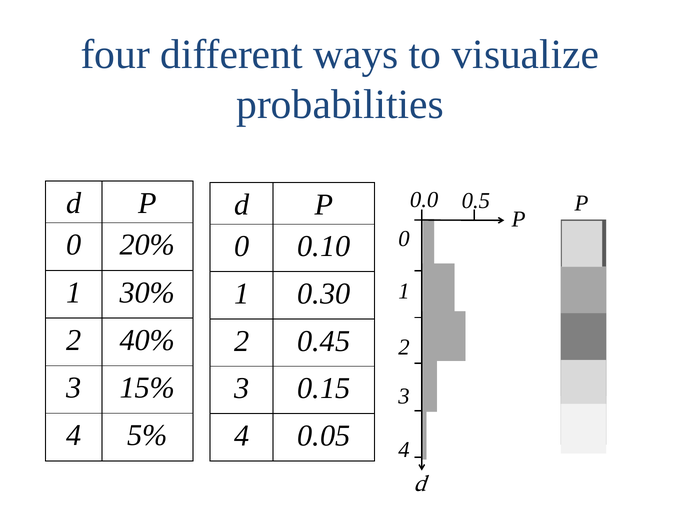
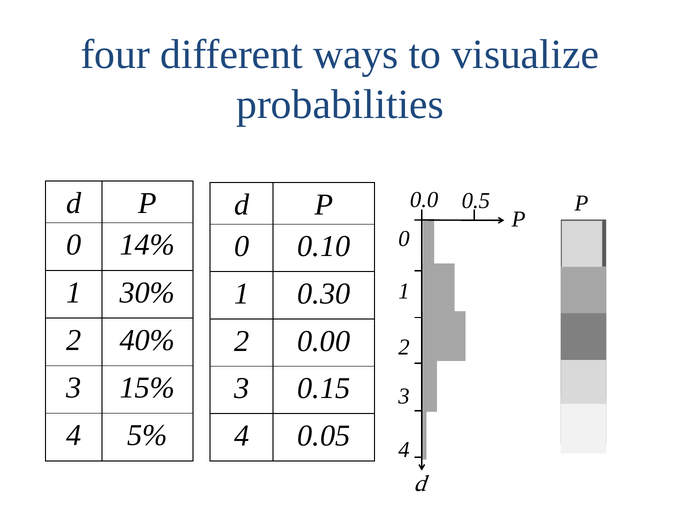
20%: 20% -> 14%
0.45: 0.45 -> 0.00
